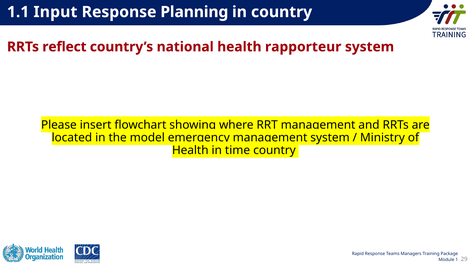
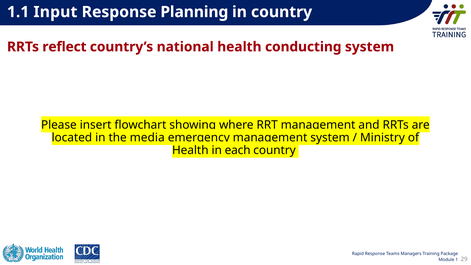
rapporteur: rapporteur -> conducting
model: model -> media
time: time -> each
